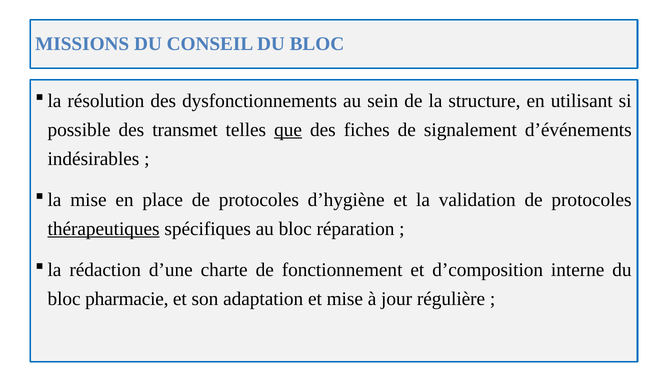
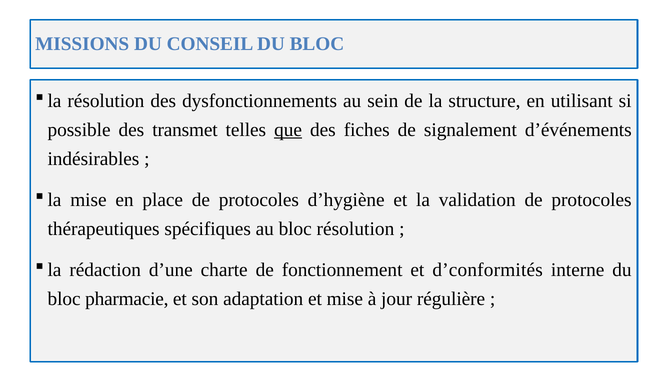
thérapeutiques underline: present -> none
bloc réparation: réparation -> résolution
d’composition: d’composition -> d’conformités
